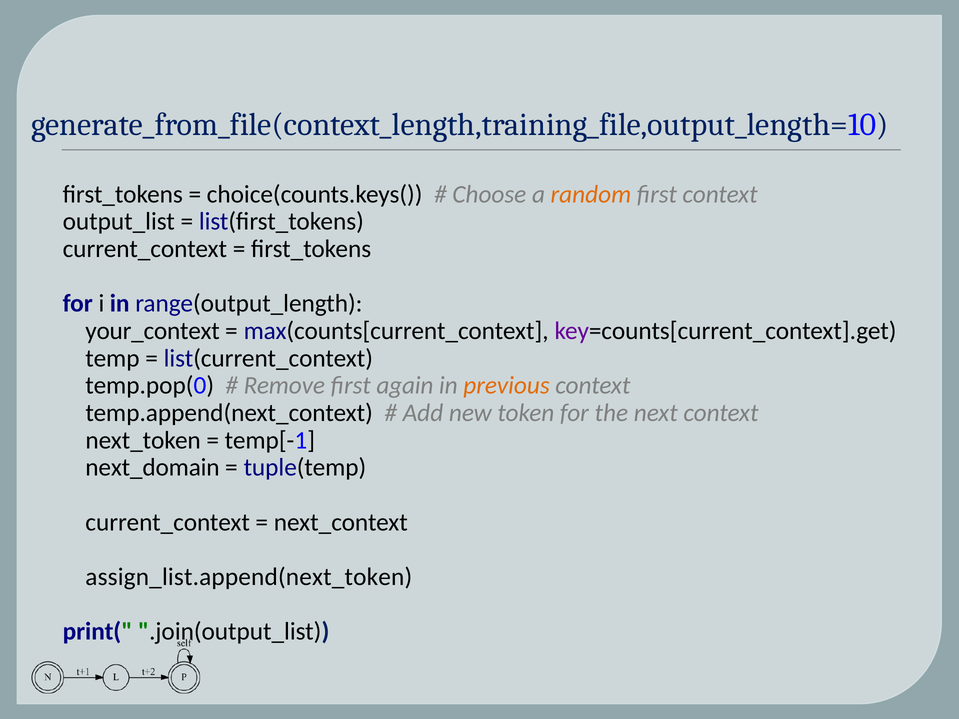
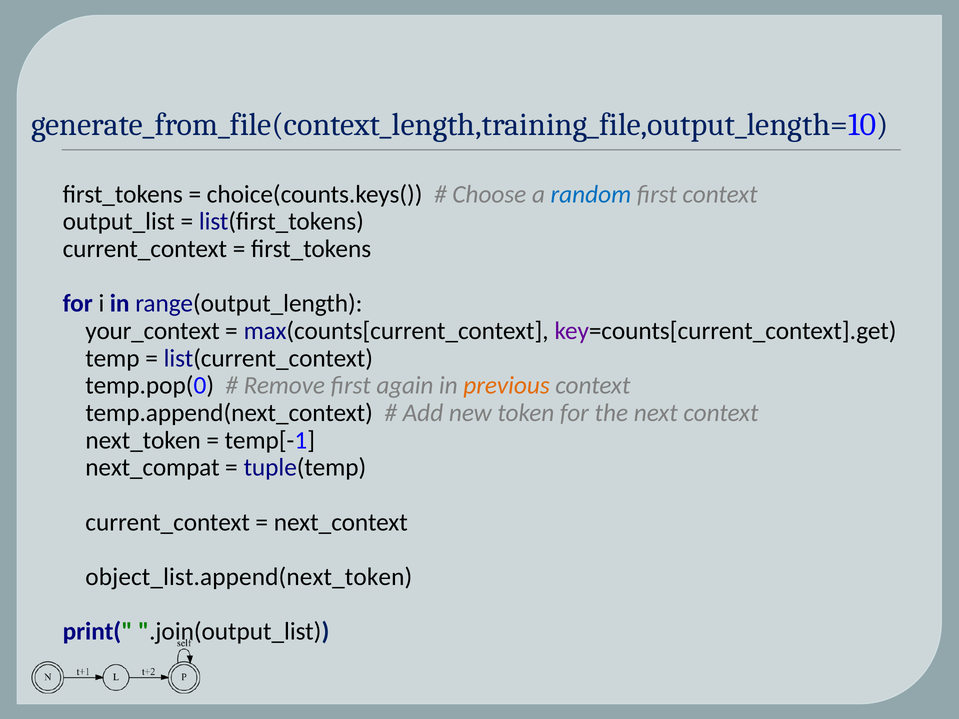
random colour: orange -> blue
next_domain: next_domain -> next_compat
assign_list.append(next_token: assign_list.append(next_token -> object_list.append(next_token
